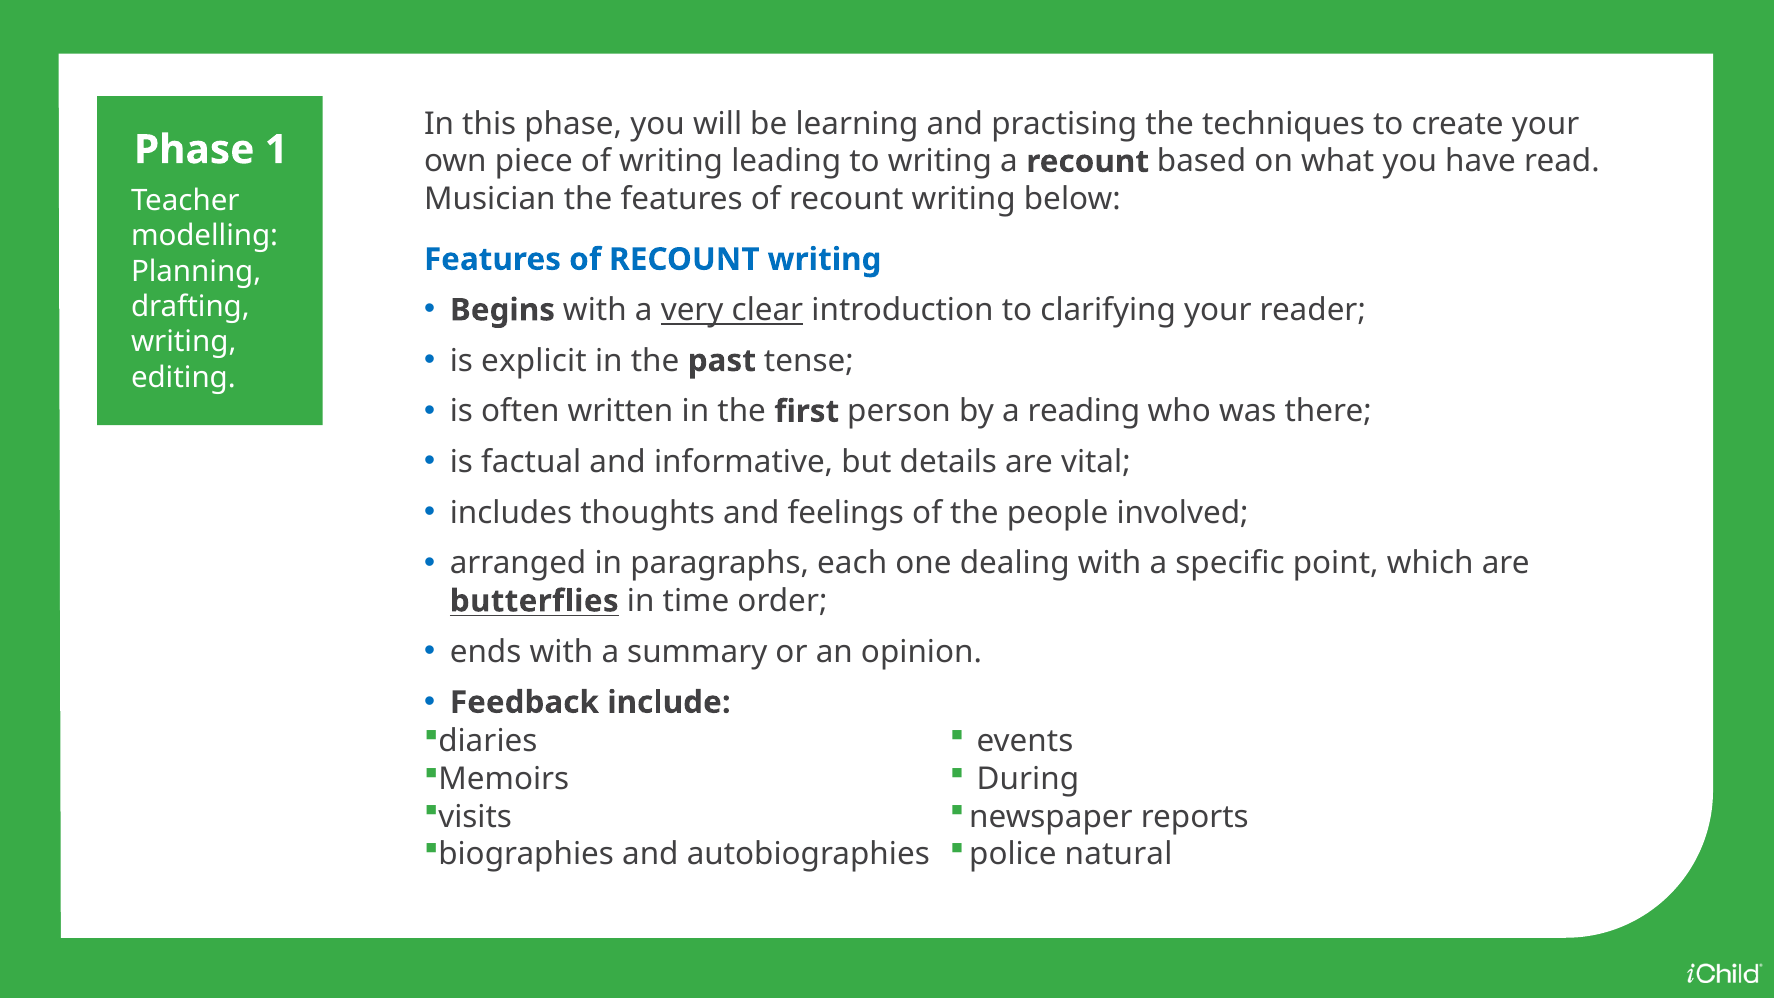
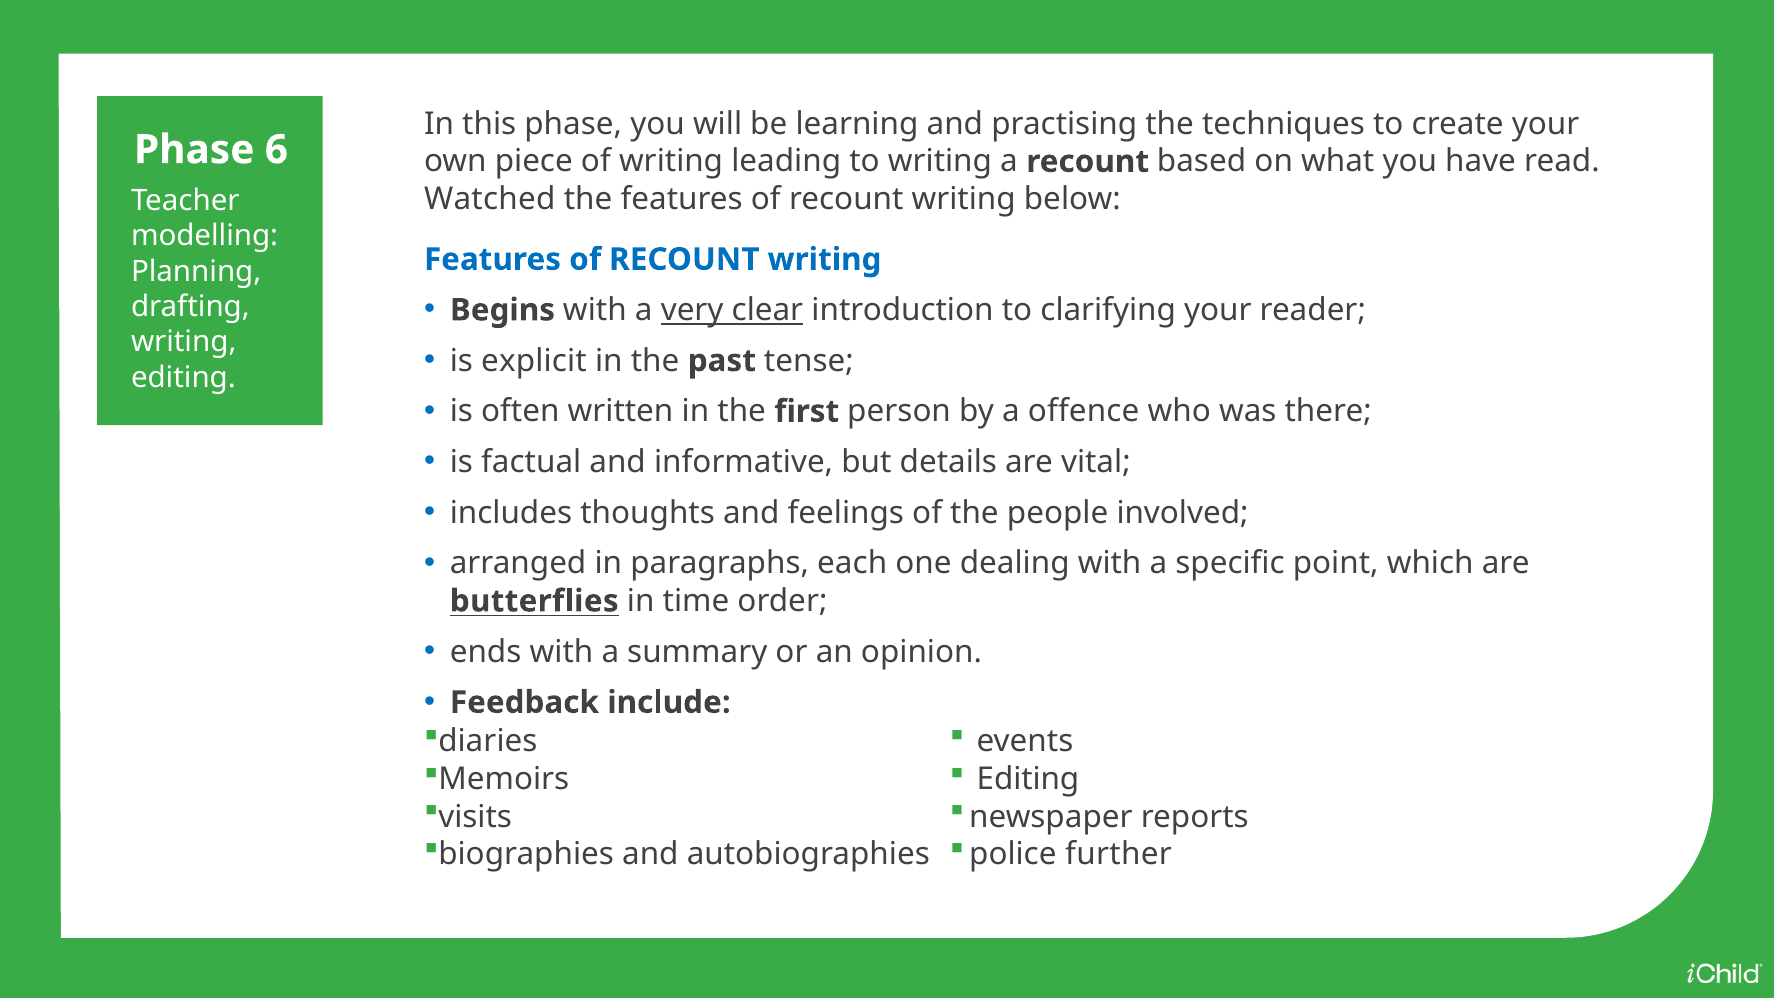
1: 1 -> 6
Musician: Musician -> Watched
reading: reading -> offence
During at (1028, 779): During -> Editing
natural: natural -> further
